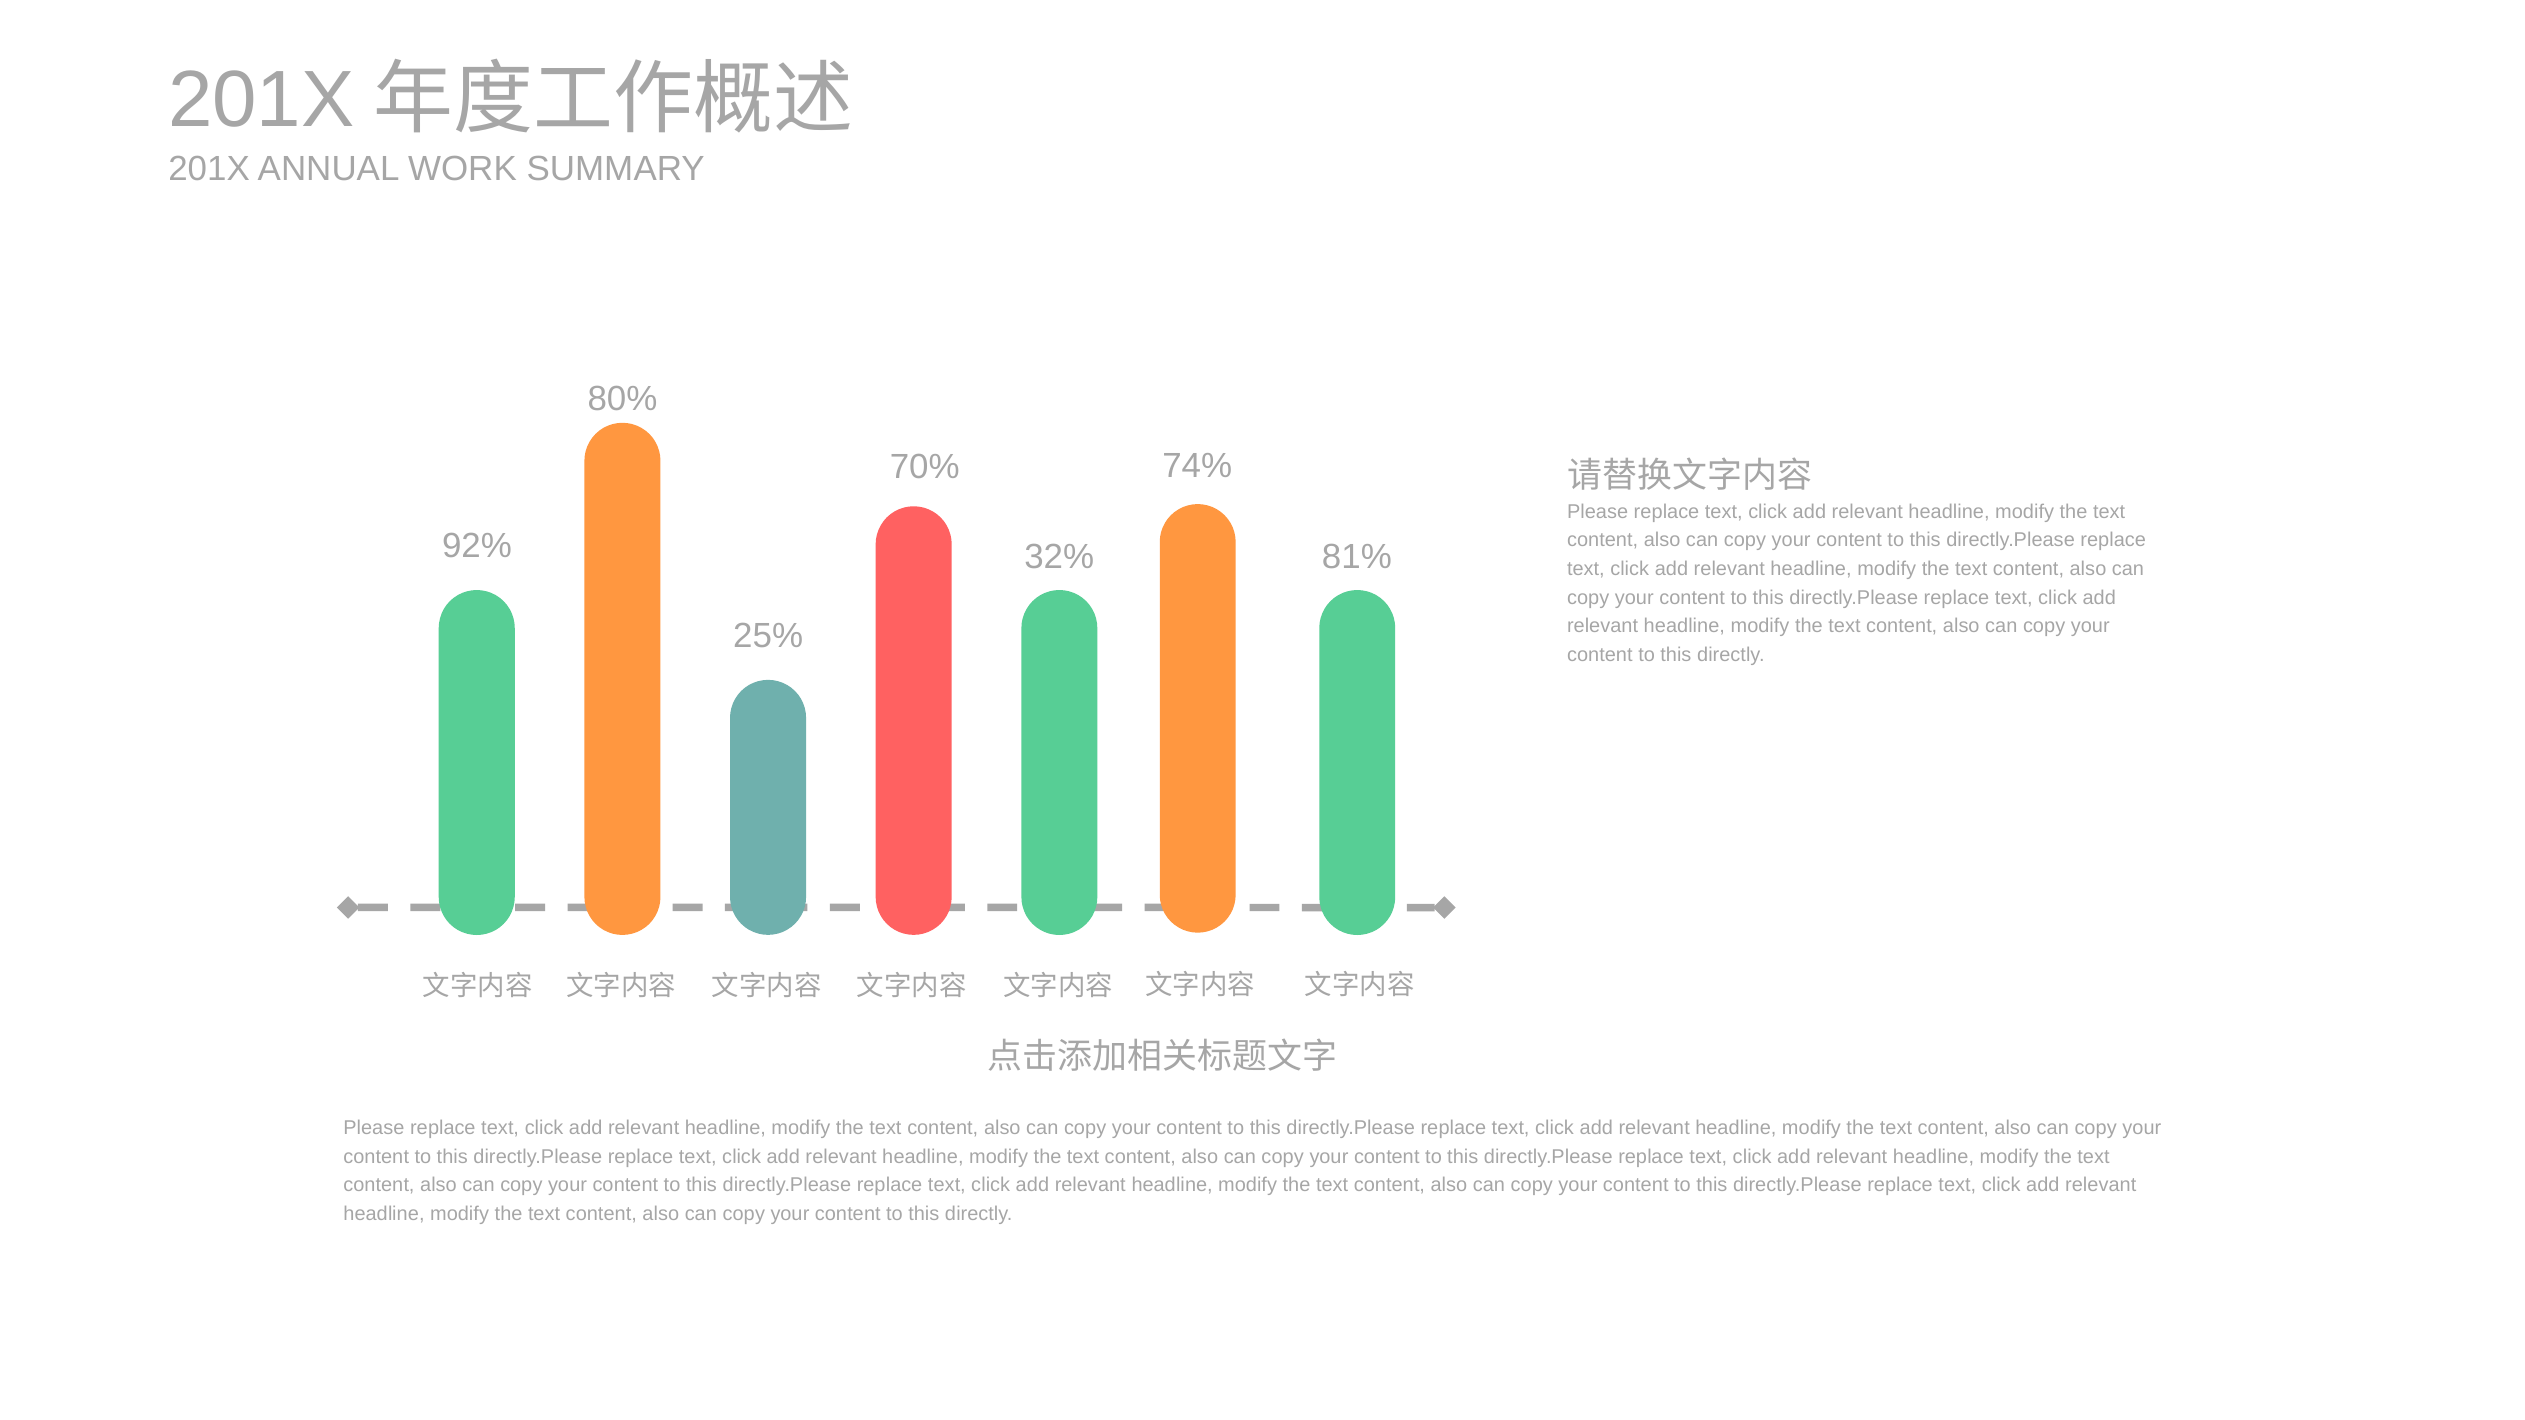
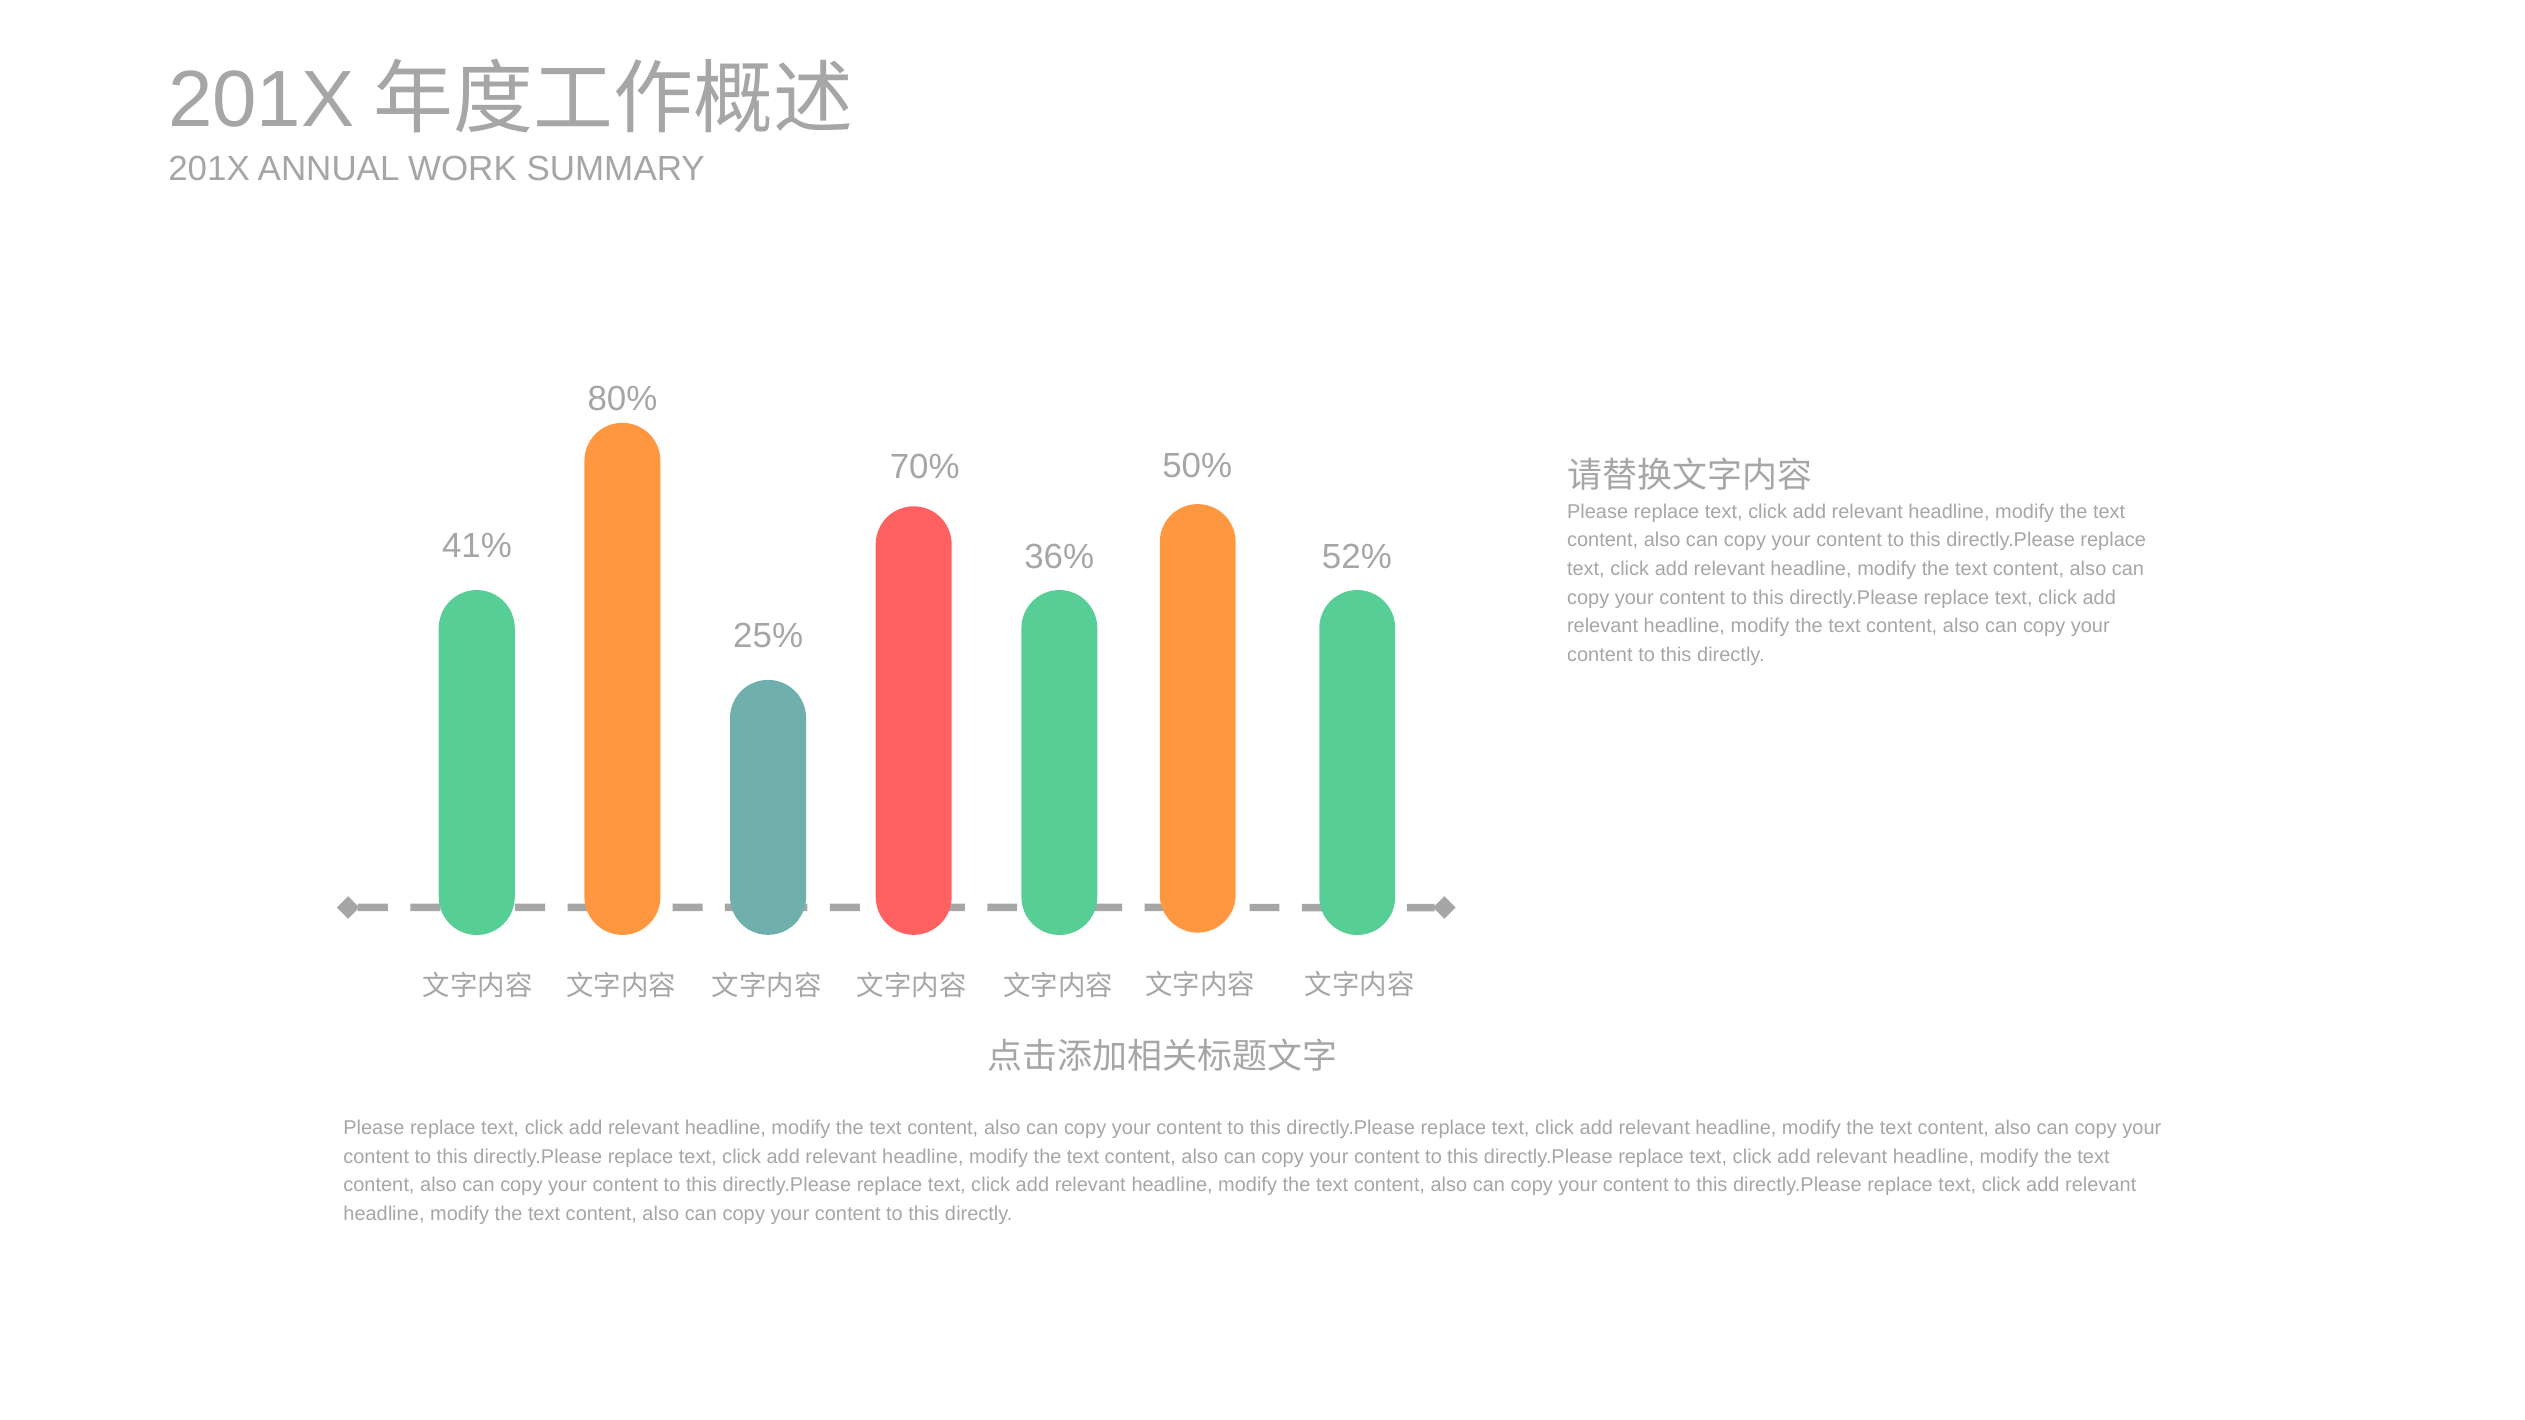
74%: 74% -> 50%
92%: 92% -> 41%
32%: 32% -> 36%
81%: 81% -> 52%
